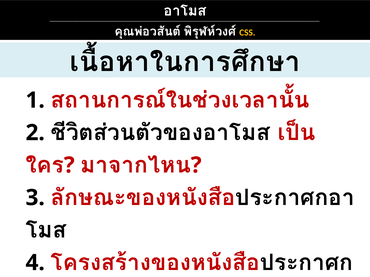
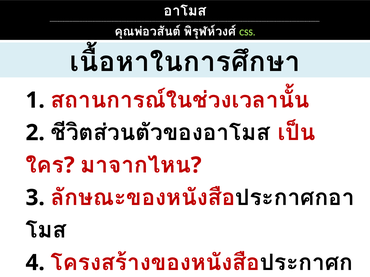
CSS colour: yellow -> light green
